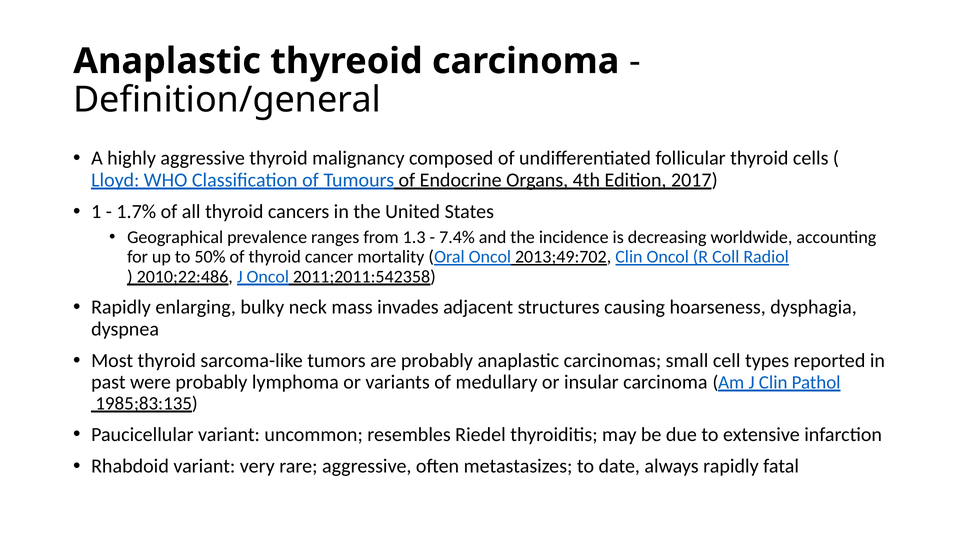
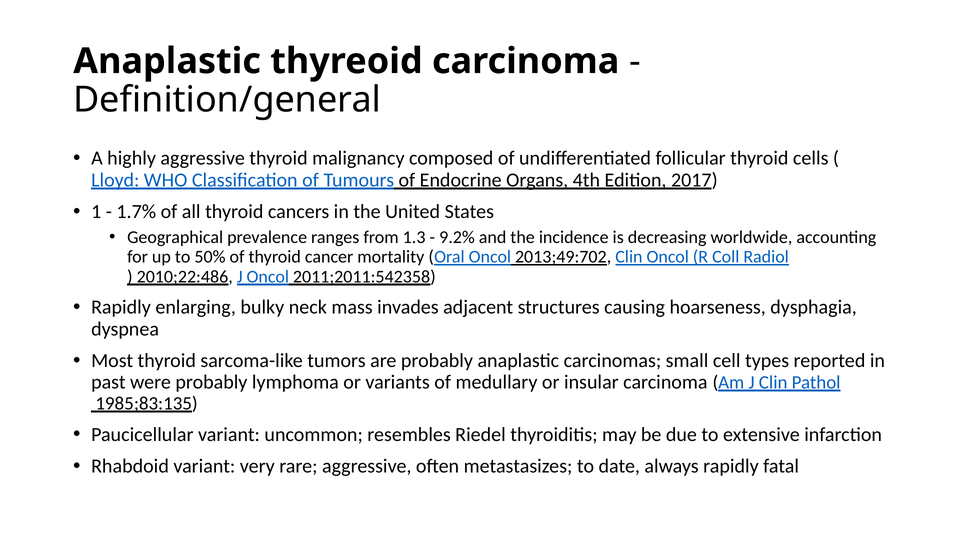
7.4%: 7.4% -> 9.2%
